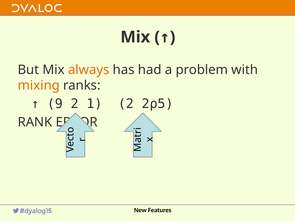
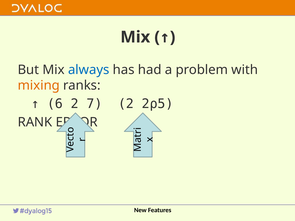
always colour: orange -> blue
9: 9 -> 6
1: 1 -> 7
